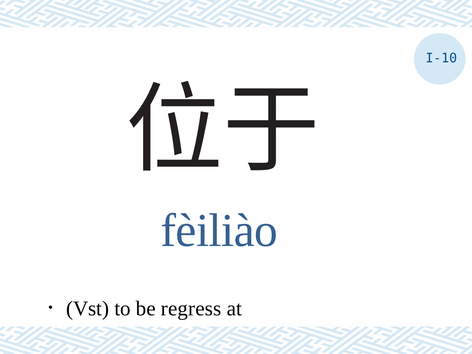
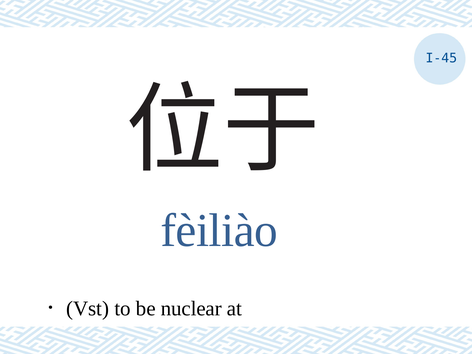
I-10: I-10 -> I-45
regress: regress -> nuclear
